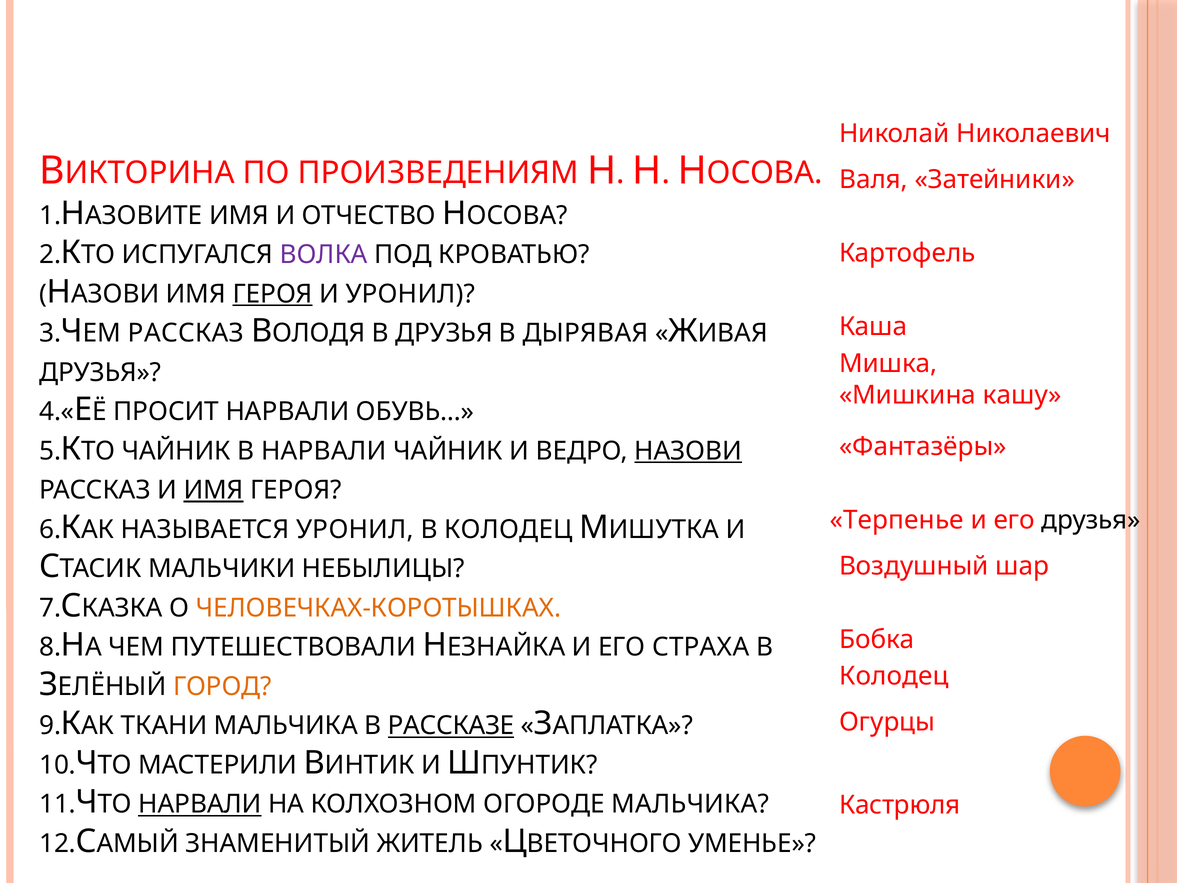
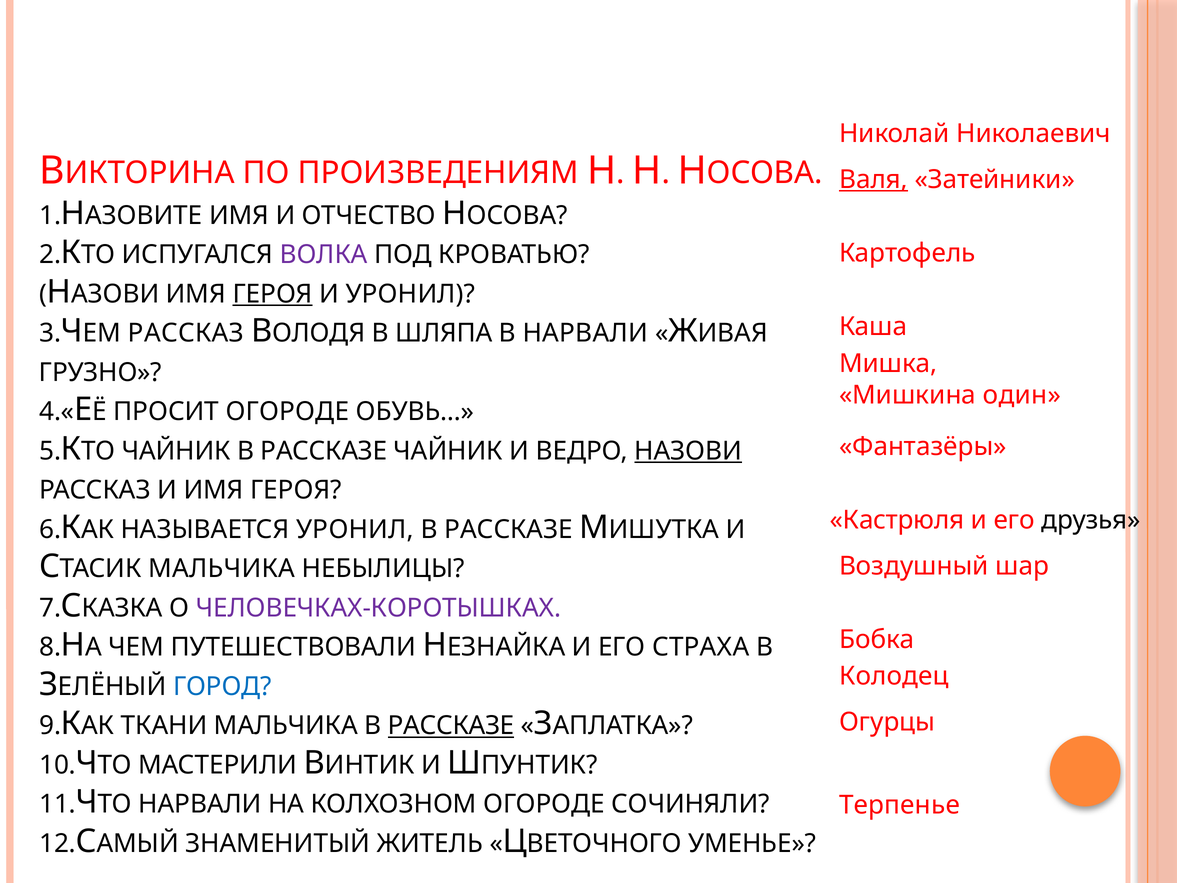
Валя underline: none -> present
В ДРУЗЬЯ: ДРУЗЬЯ -> ШЛЯПА
В ДЫРЯВАЯ: ДЫРЯВАЯ -> НАРВАЛИ
ДРУЗЬЯ at (100, 372): ДРУЗЬЯ -> ГРУЗНО
кашу: кашу -> один
ПРОСИТ НАРВАЛИ: НАРВАЛИ -> ОГОРОДЕ
НАРВАЛИ at (324, 451): НАРВАЛИ -> РАССКАЗЕ
ИМЯ at (214, 490) underline: present -> none
Терпенье: Терпенье -> Кастрюля
КОЛОДЕЦ at (508, 529): КОЛОДЕЦ -> РАССКАЗЕ
МАЛЬЧИКИ at (222, 569): МАЛЬЧИКИ -> МАЛЬЧИКА
ЧЕЛОВЕЧКАХ-КОРОТЫШКАХ colour: orange -> purple
ГОРОД colour: orange -> blue
НАРВАЛИ at (200, 804) underline: present -> none
ОГОРОДЕ МАЛЬЧИКА: МАЛЬЧИКА -> СОЧИНЯЛИ
Кастрюля: Кастрюля -> Терпенье
